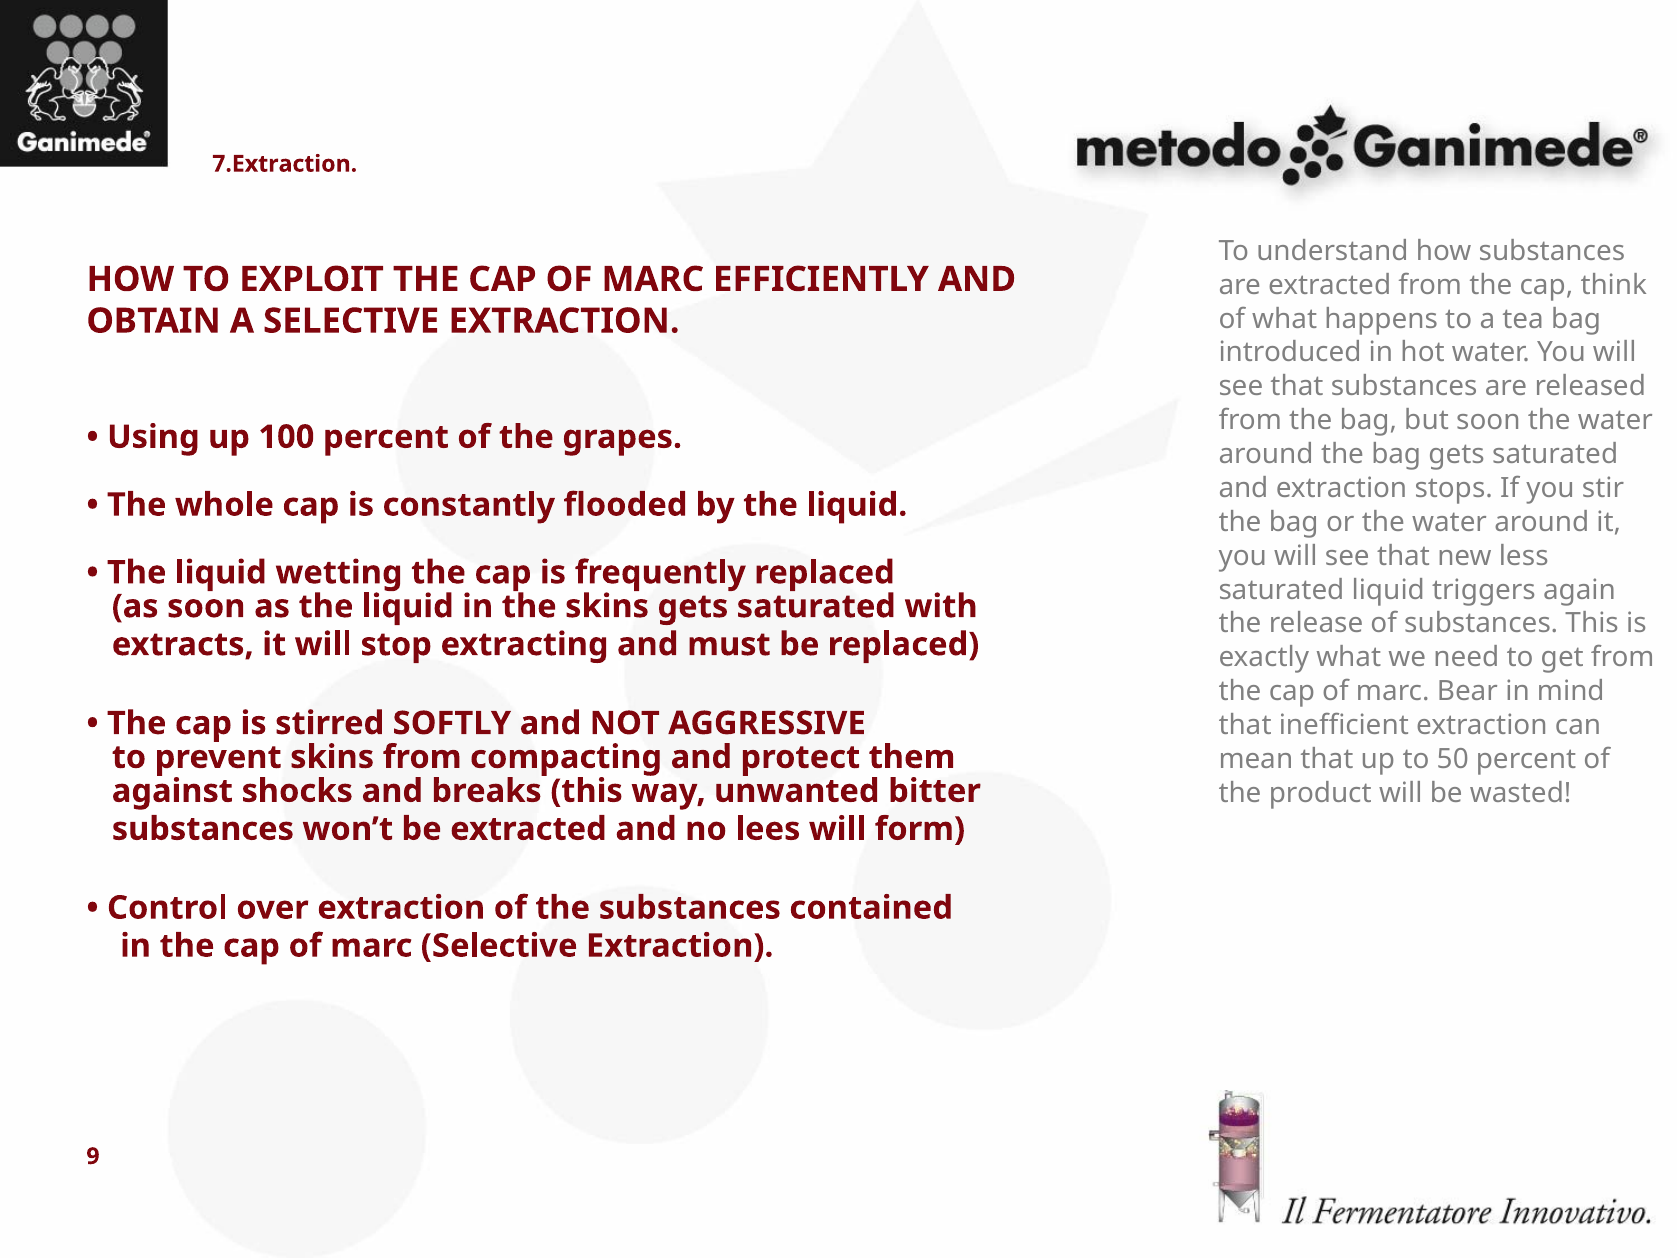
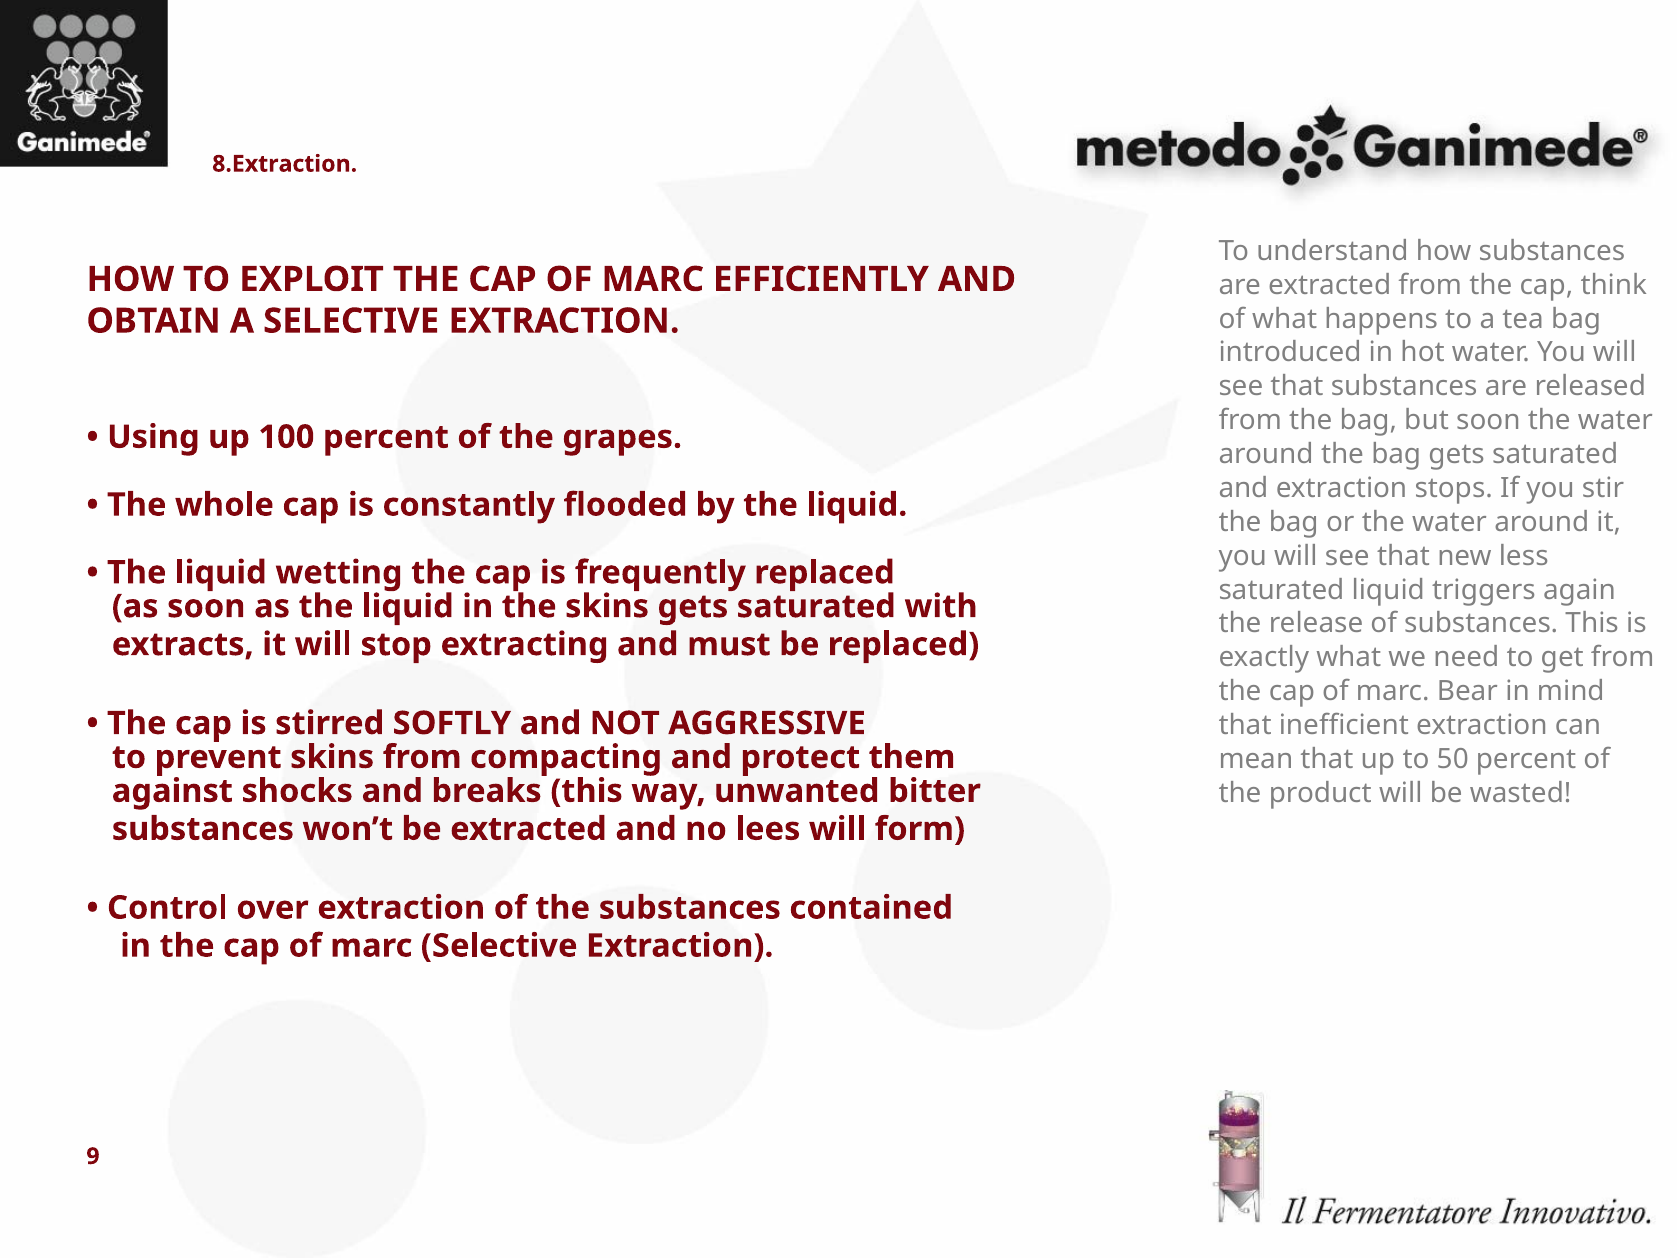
7.Extraction: 7.Extraction -> 8.Extraction
